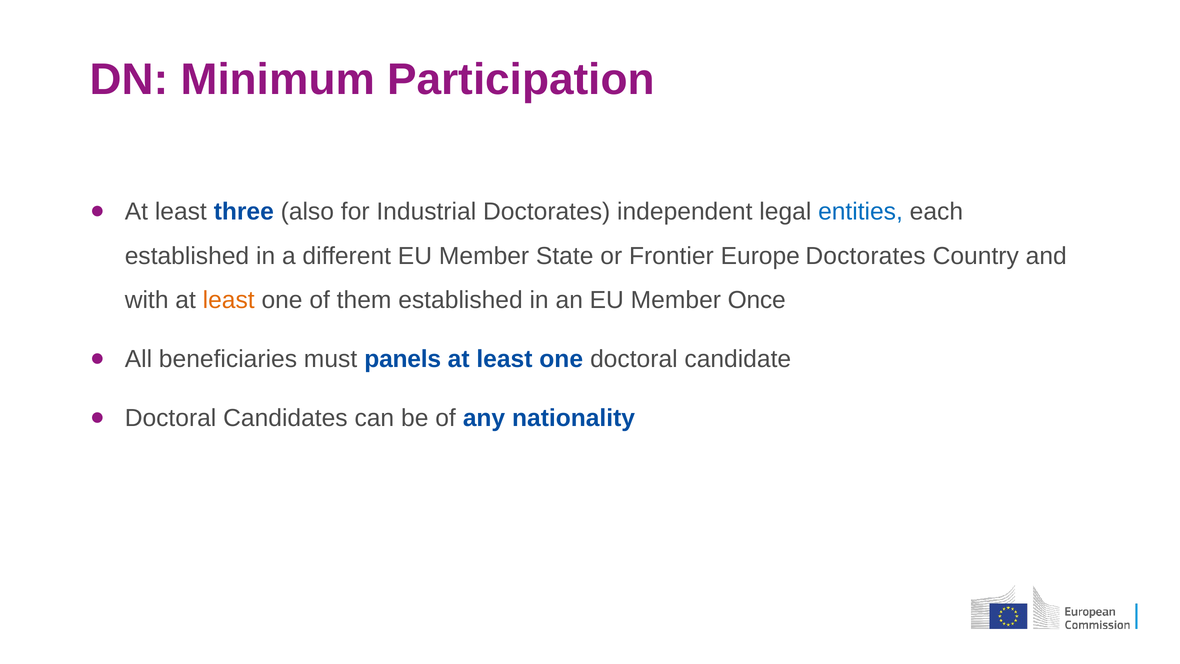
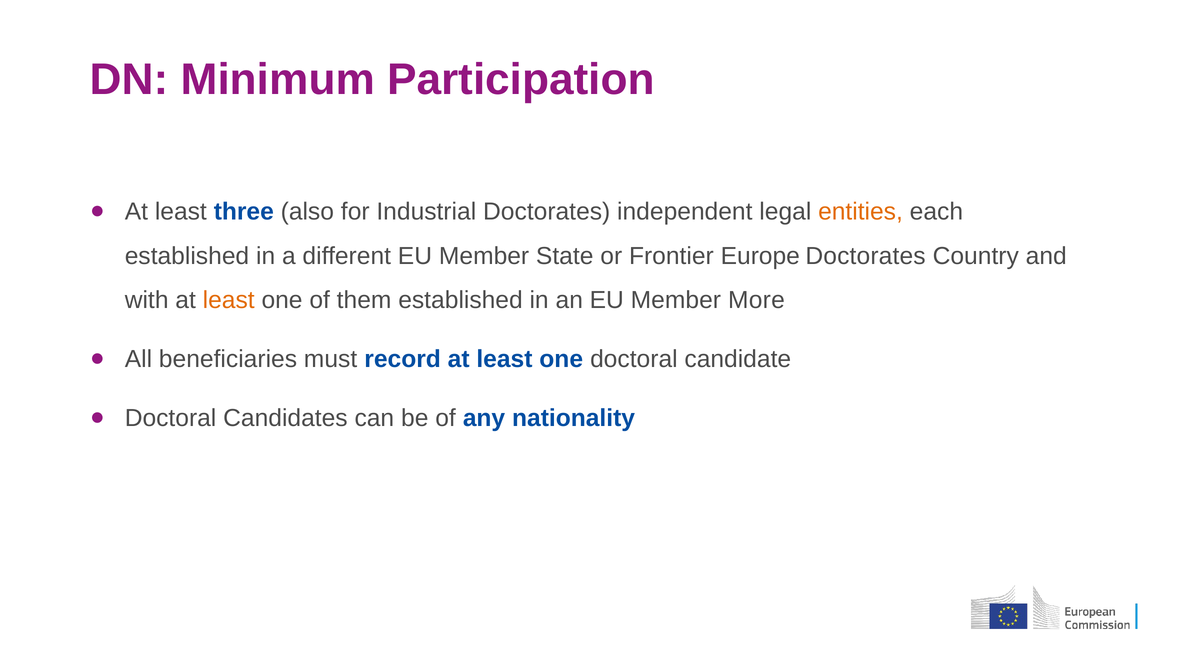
entities colour: blue -> orange
Once: Once -> More
panels: panels -> record
